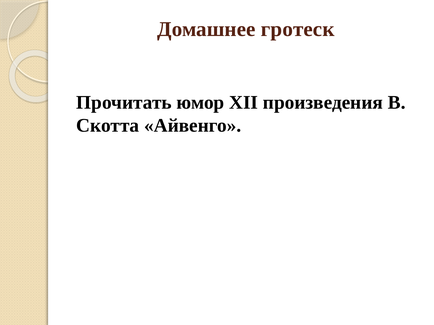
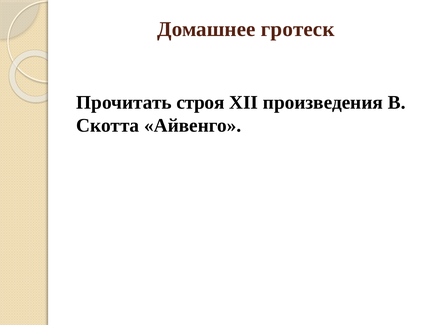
юмор: юмор -> строя
